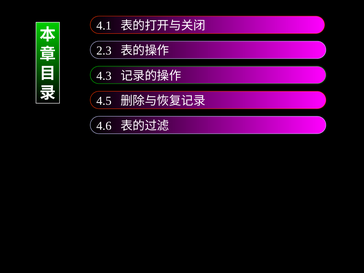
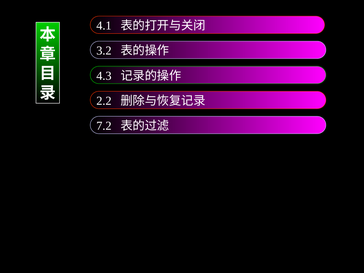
2.3: 2.3 -> 3.2
4.5: 4.5 -> 2.2
4.6: 4.6 -> 7.2
